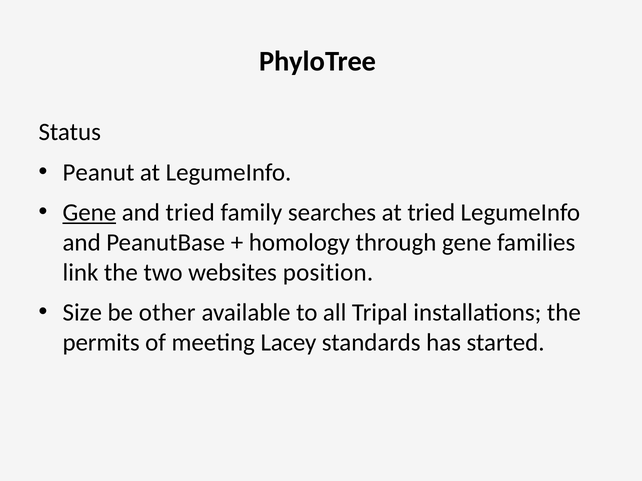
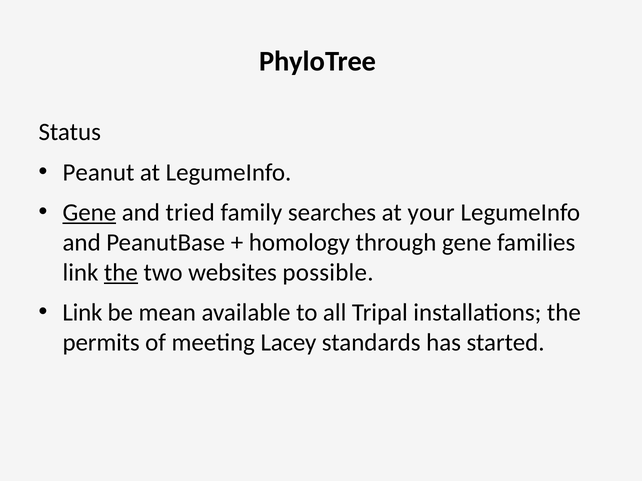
at tried: tried -> your
the at (121, 273) underline: none -> present
position: position -> possible
Size at (82, 313): Size -> Link
other: other -> mean
